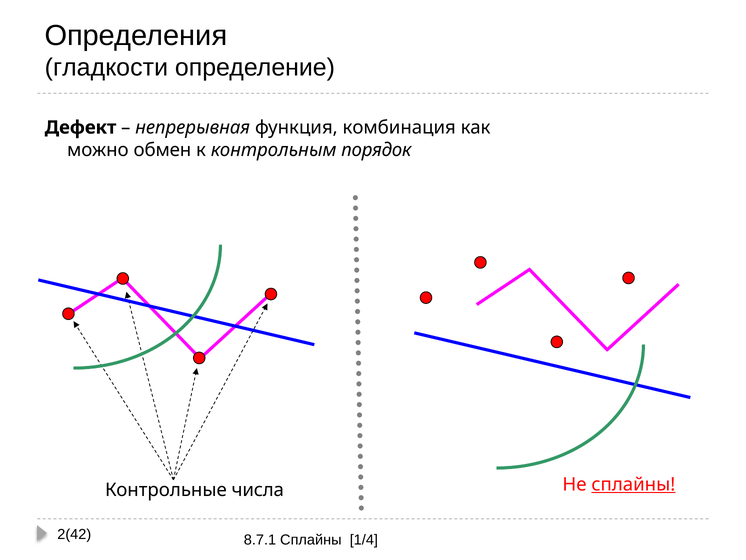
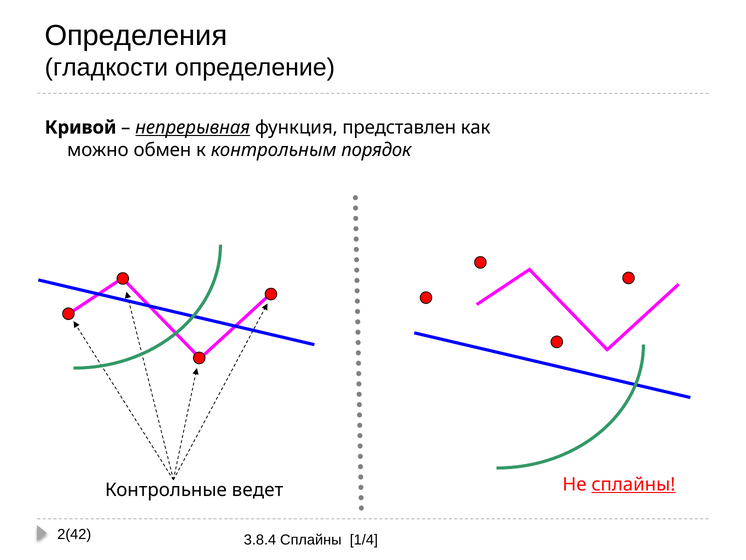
Дефект: Дефект -> Кривой
непрерывная underline: none -> present
комбинация: комбинация -> представлен
числа: числа -> ведет
8.7.1: 8.7.1 -> 3.8.4
